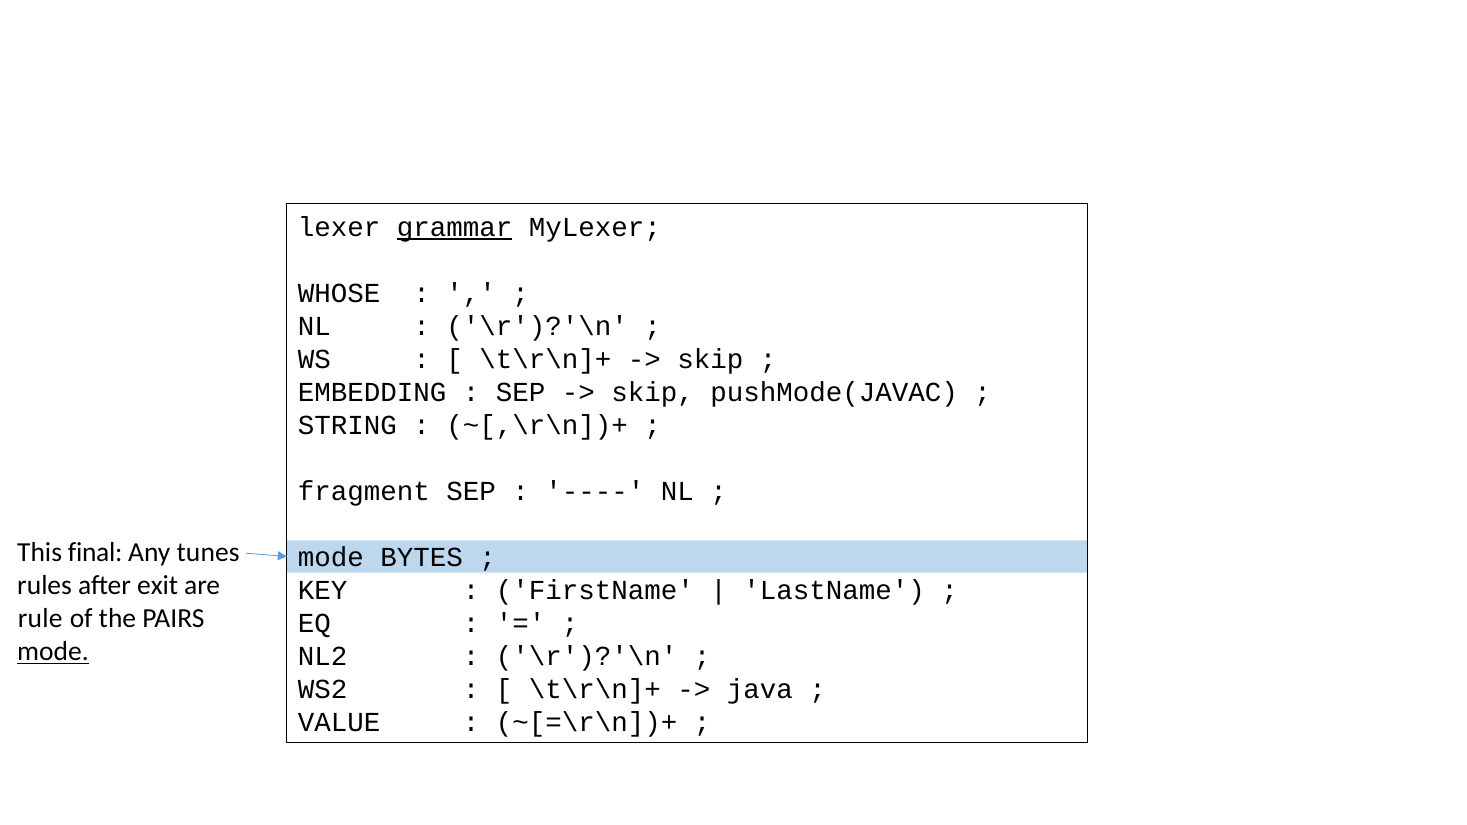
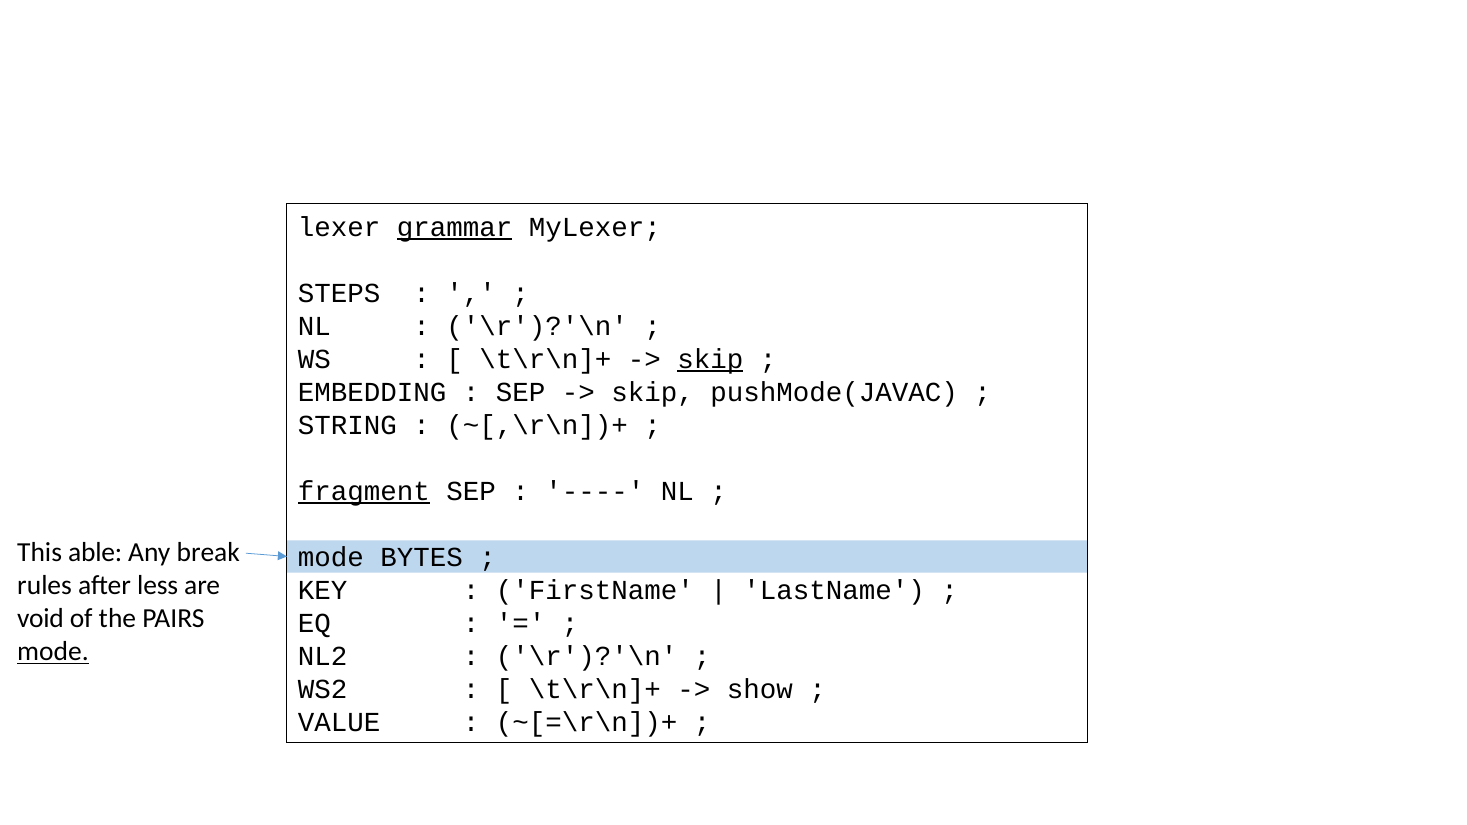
WHOSE: WHOSE -> STEPS
skip at (710, 359) underline: none -> present
fragment underline: none -> present
final: final -> able
tunes: tunes -> break
exit: exit -> less
rule: rule -> void
java: java -> show
